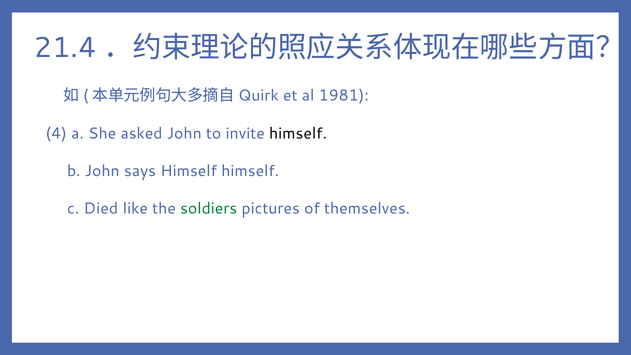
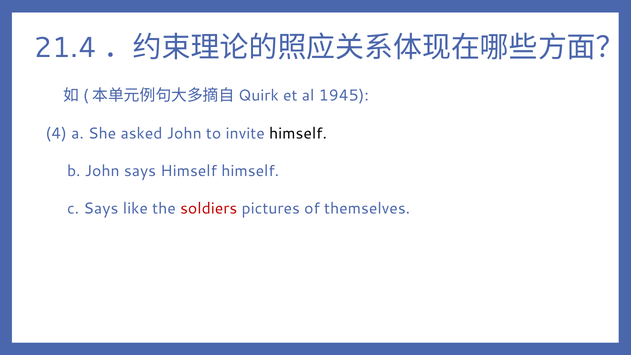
1981: 1981 -> 1945
c Died: Died -> Says
soldiers colour: green -> red
